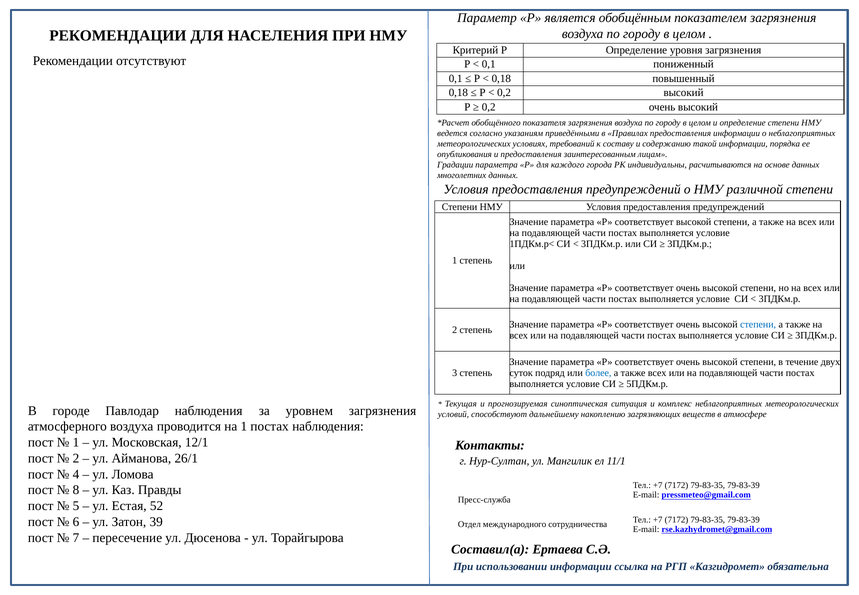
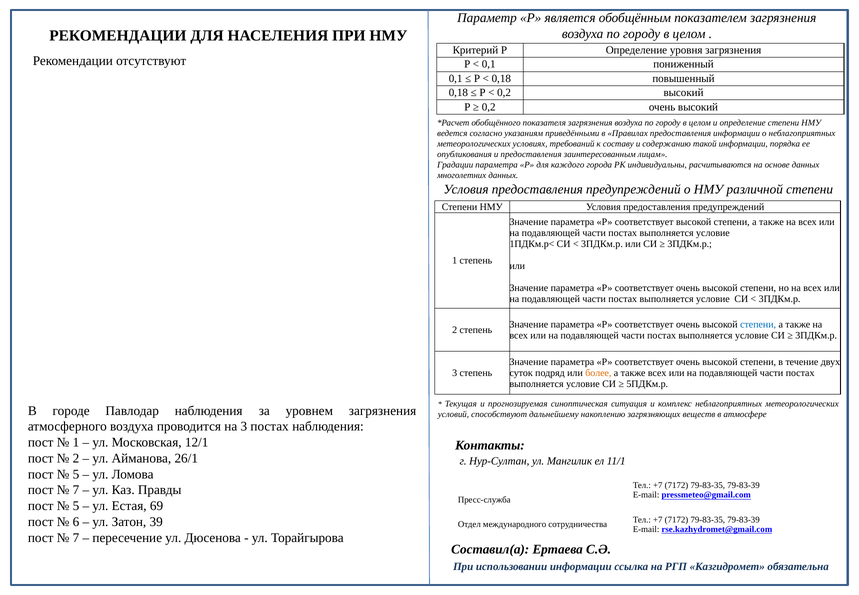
более colour: blue -> orange
на 1: 1 -> 3
4 at (76, 474): 4 -> 5
8 at (76, 490): 8 -> 7
52: 52 -> 69
